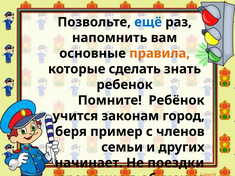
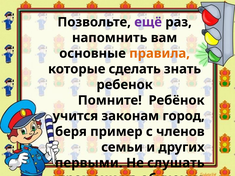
ещё colour: blue -> purple
начинает: начинает -> первыми
поездки: поездки -> слушать
